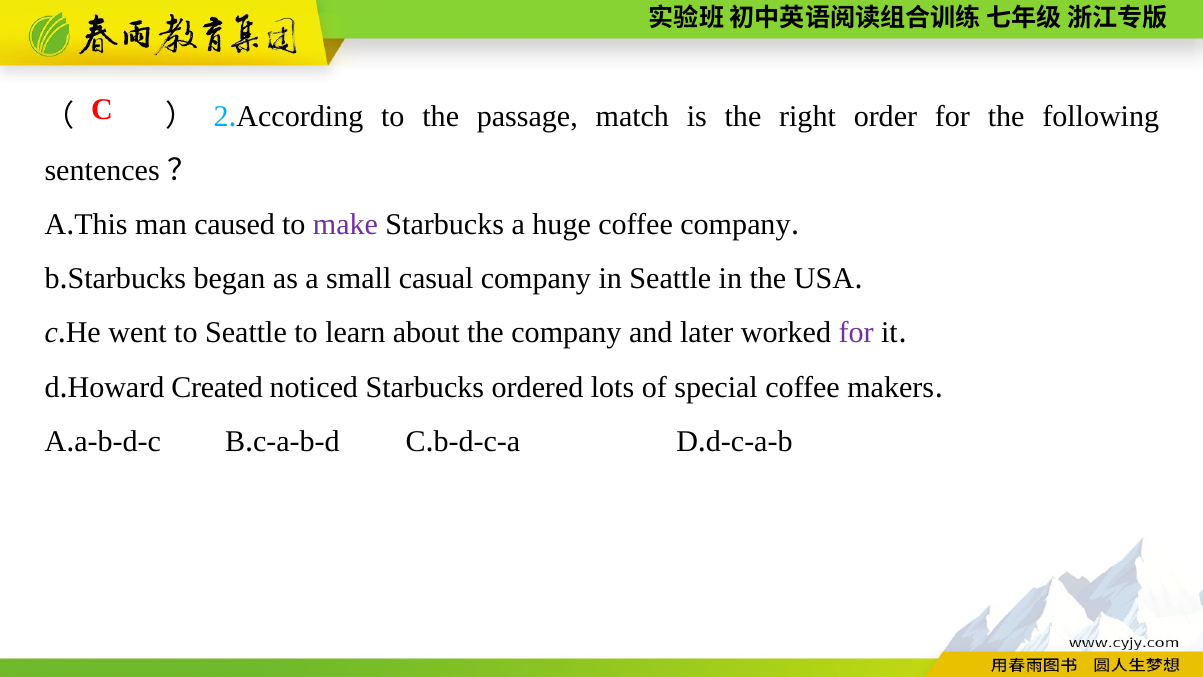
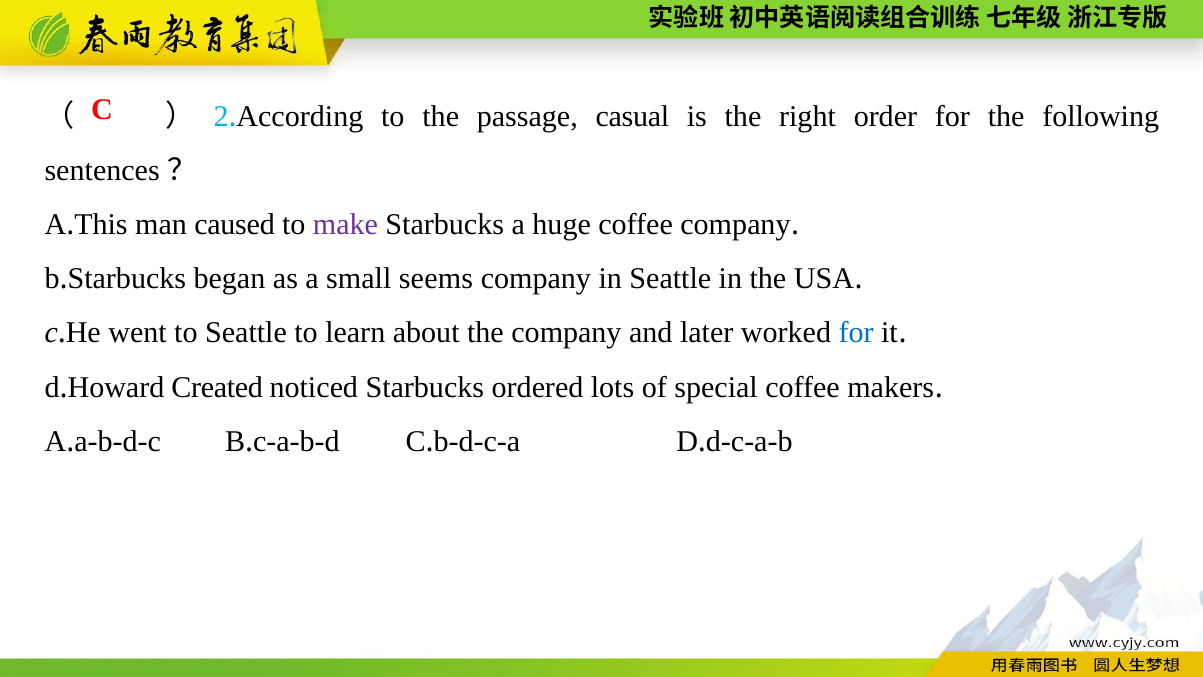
match: match -> casual
casual: casual -> seems
for at (856, 333) colour: purple -> blue
